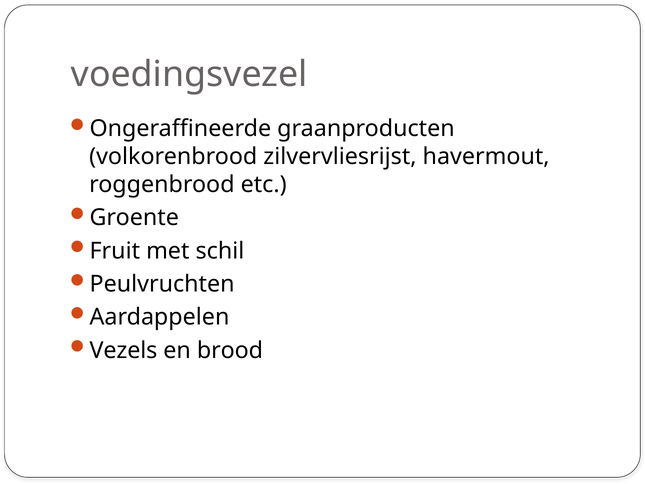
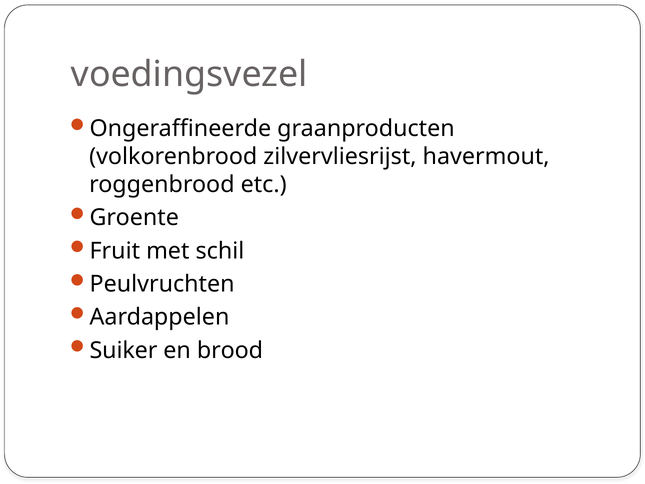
Vezels: Vezels -> Suiker
